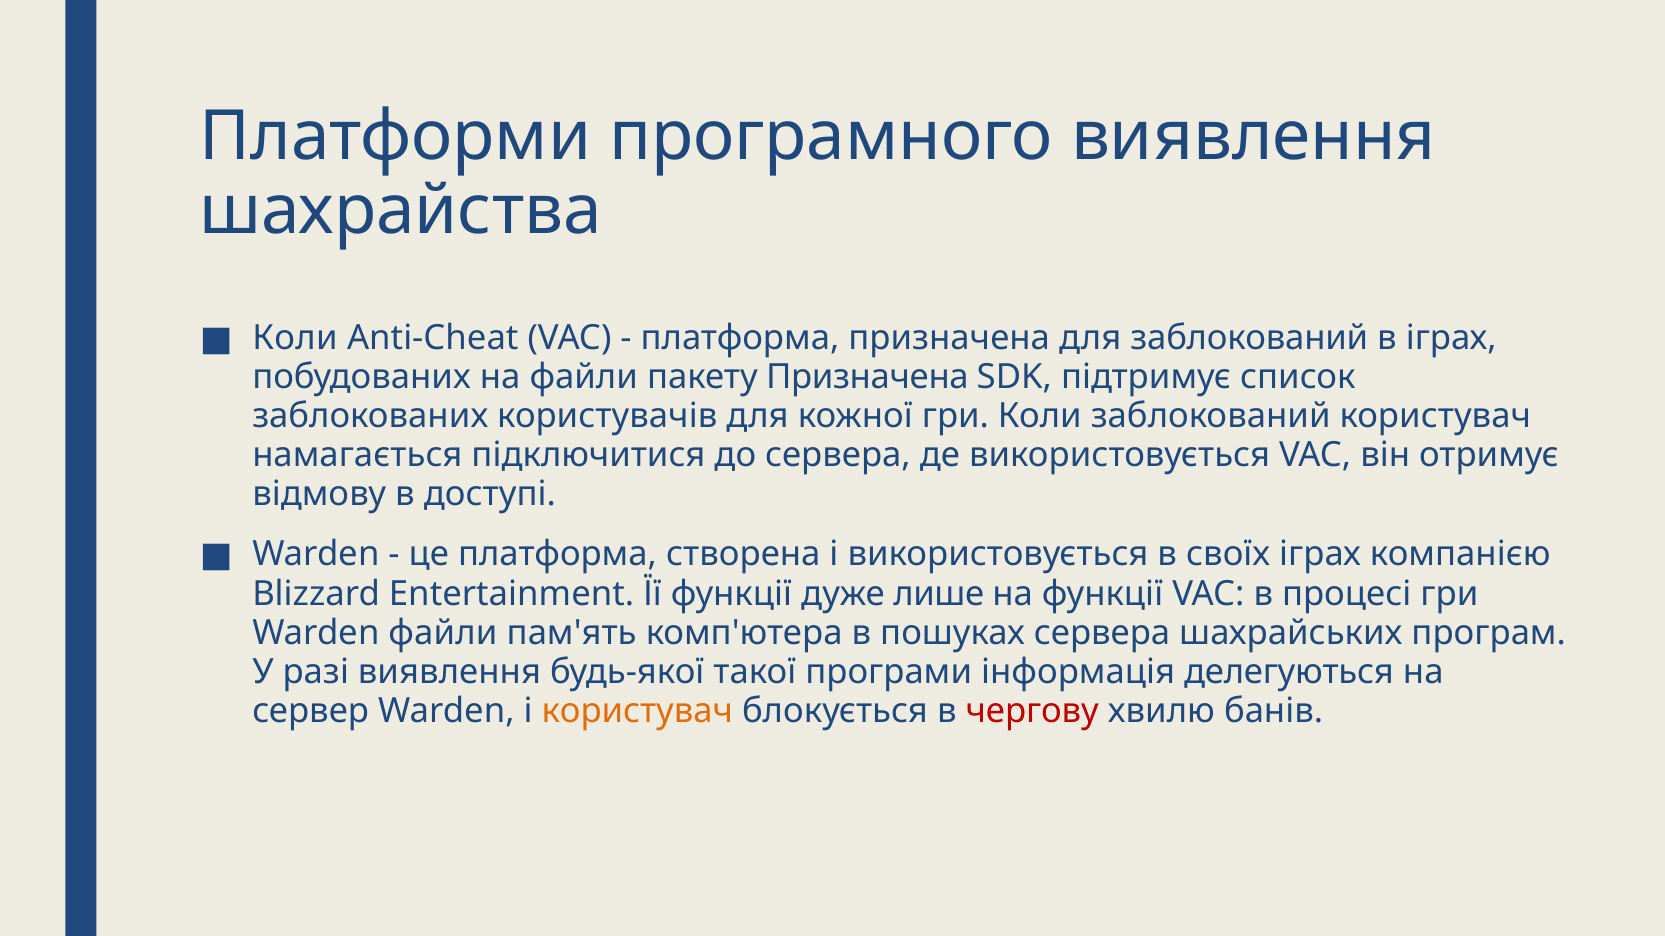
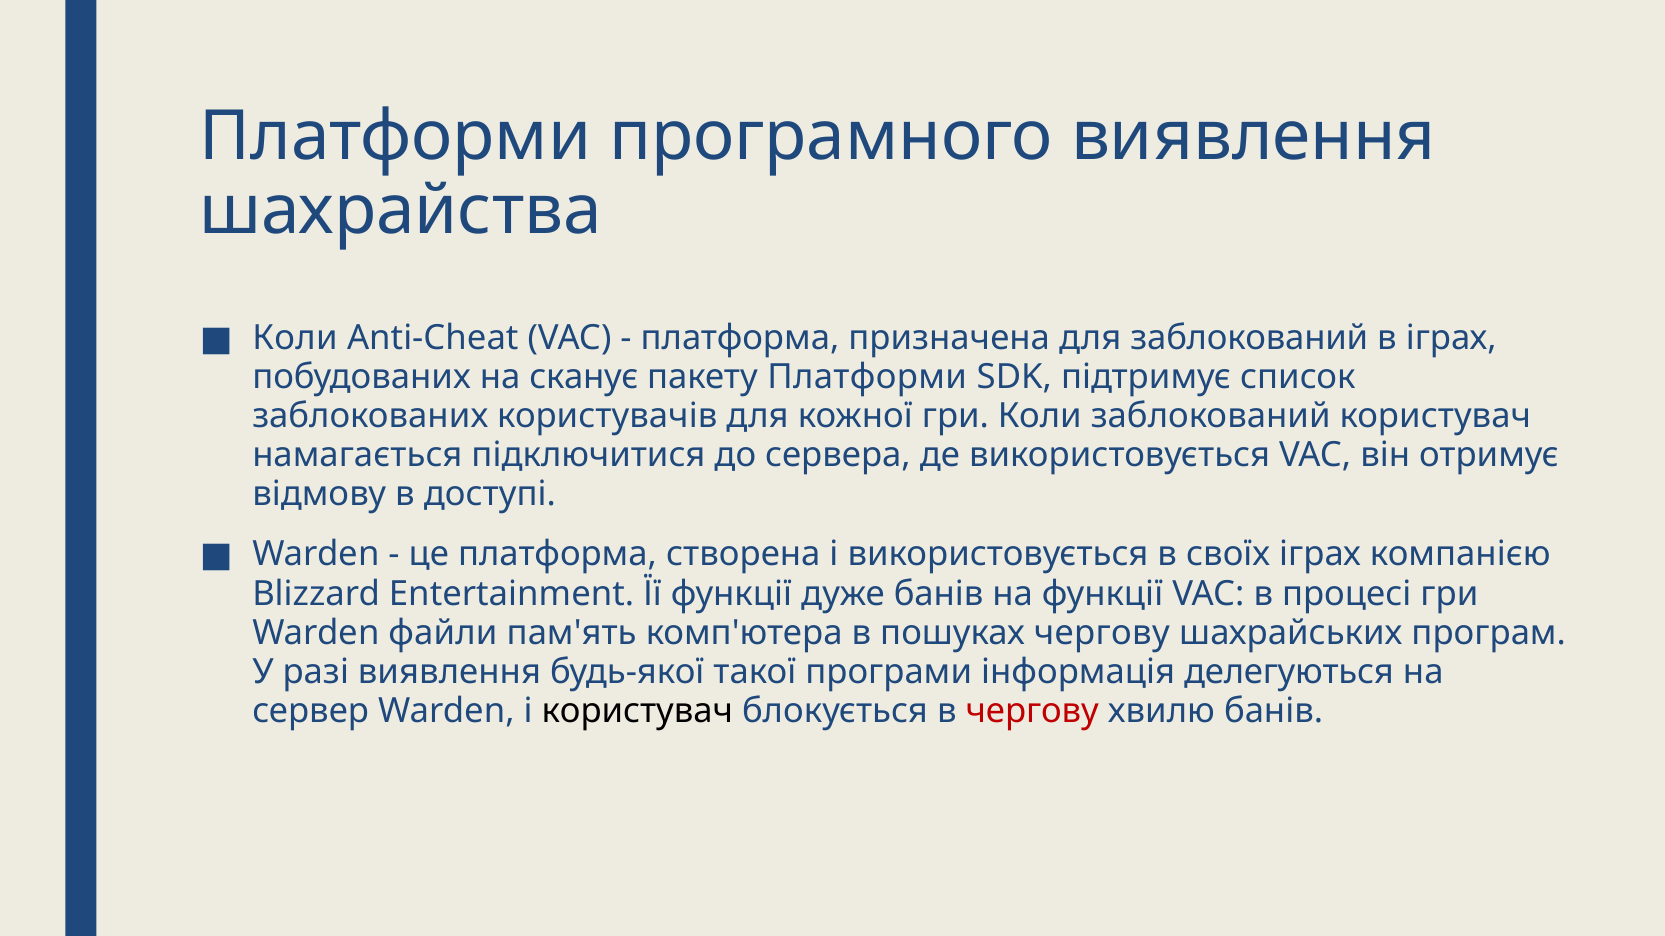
на файли: файли -> сканує
пакету Призначена: Призначена -> Платформи
дуже лише: лише -> банів
пошуках сервера: сервера -> чергову
користувач at (637, 711) colour: orange -> black
